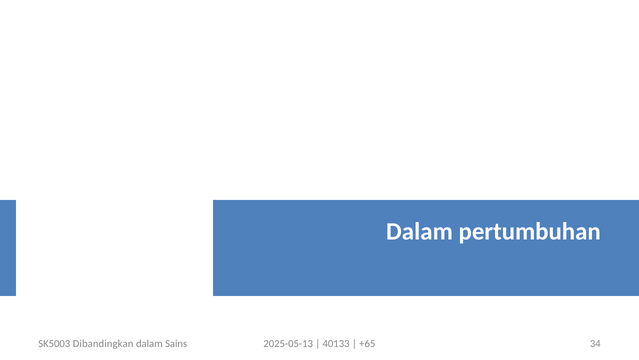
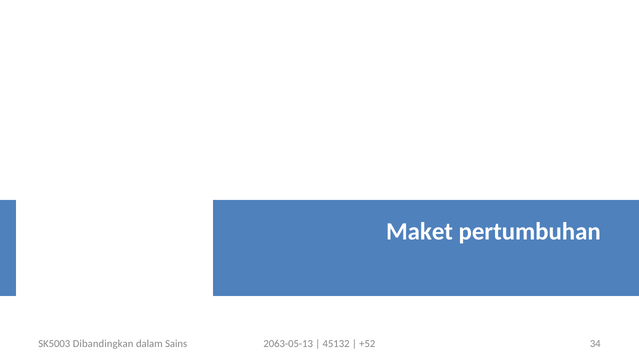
Dalam at (419, 231): Dalam -> Maket
2025-05-13: 2025-05-13 -> 2063-05-13
40133: 40133 -> 45132
+65: +65 -> +52
